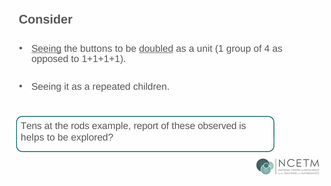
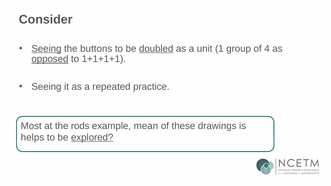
opposed underline: none -> present
children: children -> practice
Tens: Tens -> Most
report: report -> mean
observed: observed -> drawings
explored underline: none -> present
